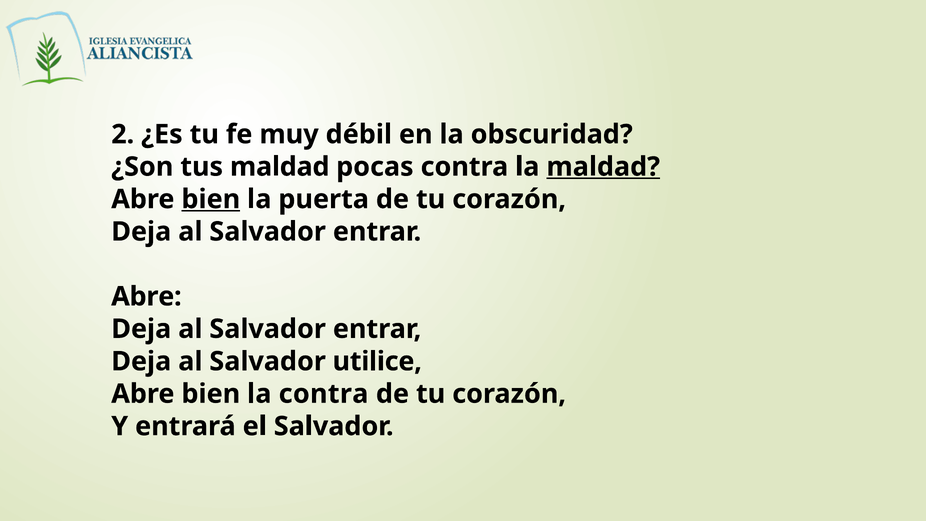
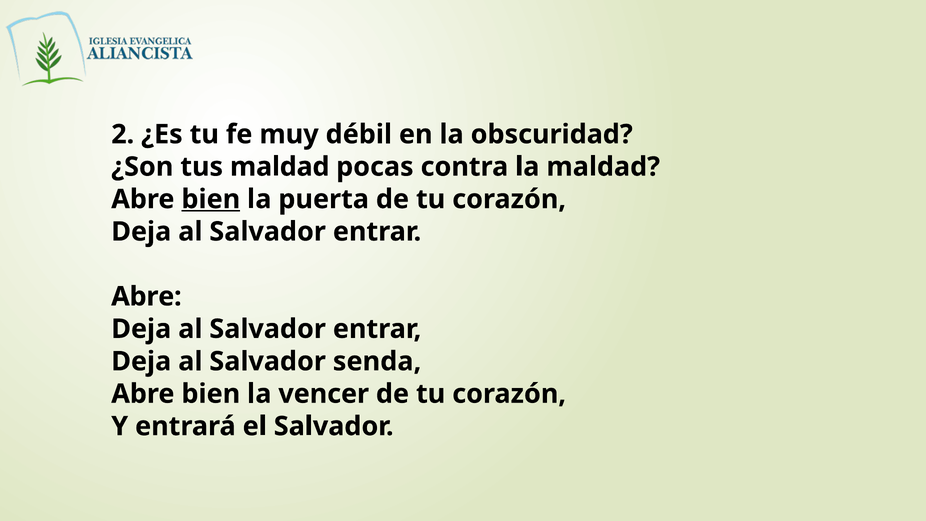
maldad at (603, 167) underline: present -> none
utilice: utilice -> senda
la contra: contra -> vencer
